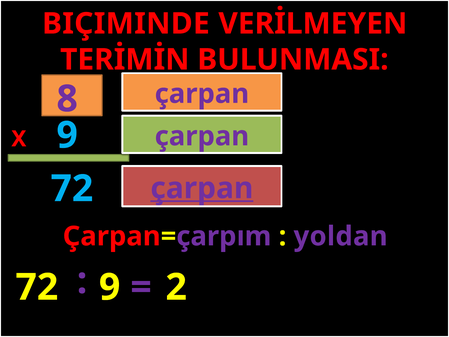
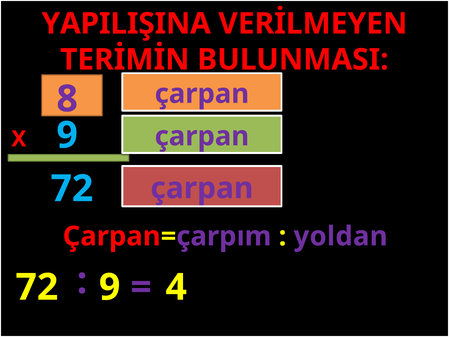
BIÇIMINDE: BIÇIMINDE -> YAPILIŞINA
çarpan at (202, 188) underline: present -> none
2: 2 -> 4
